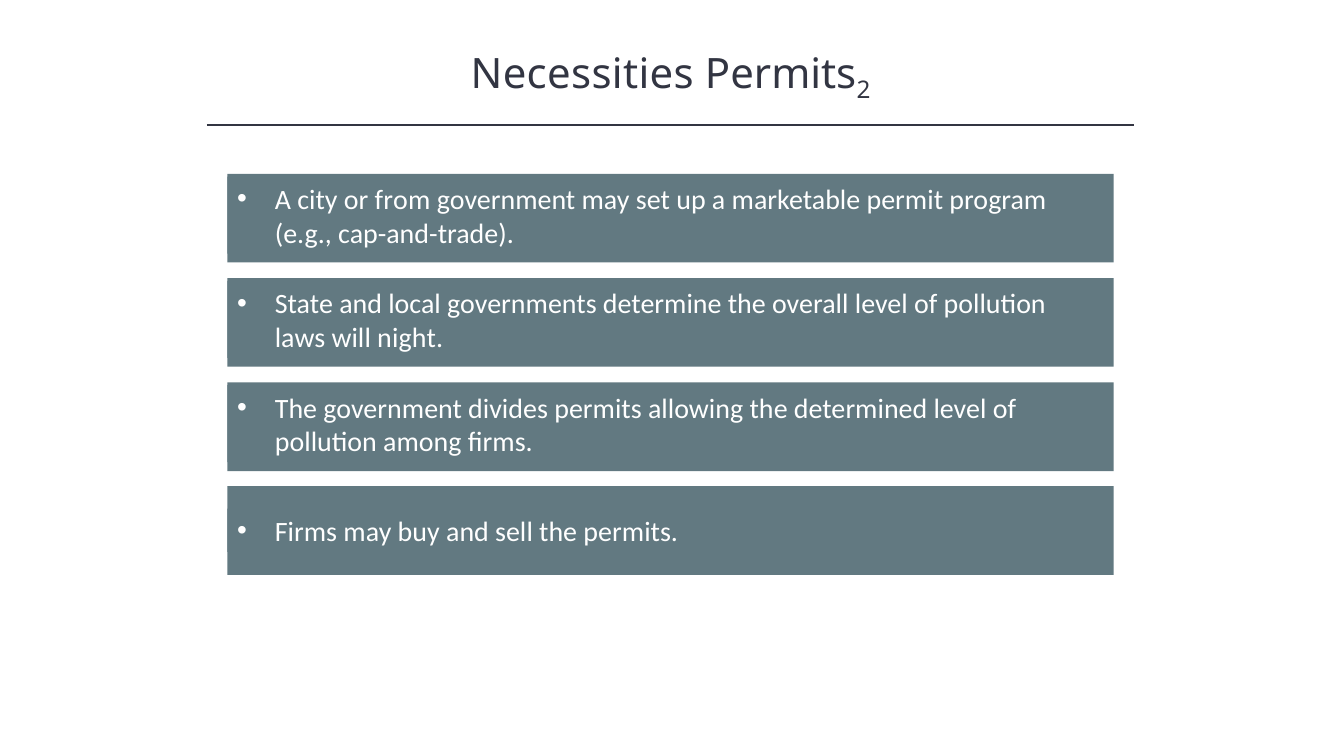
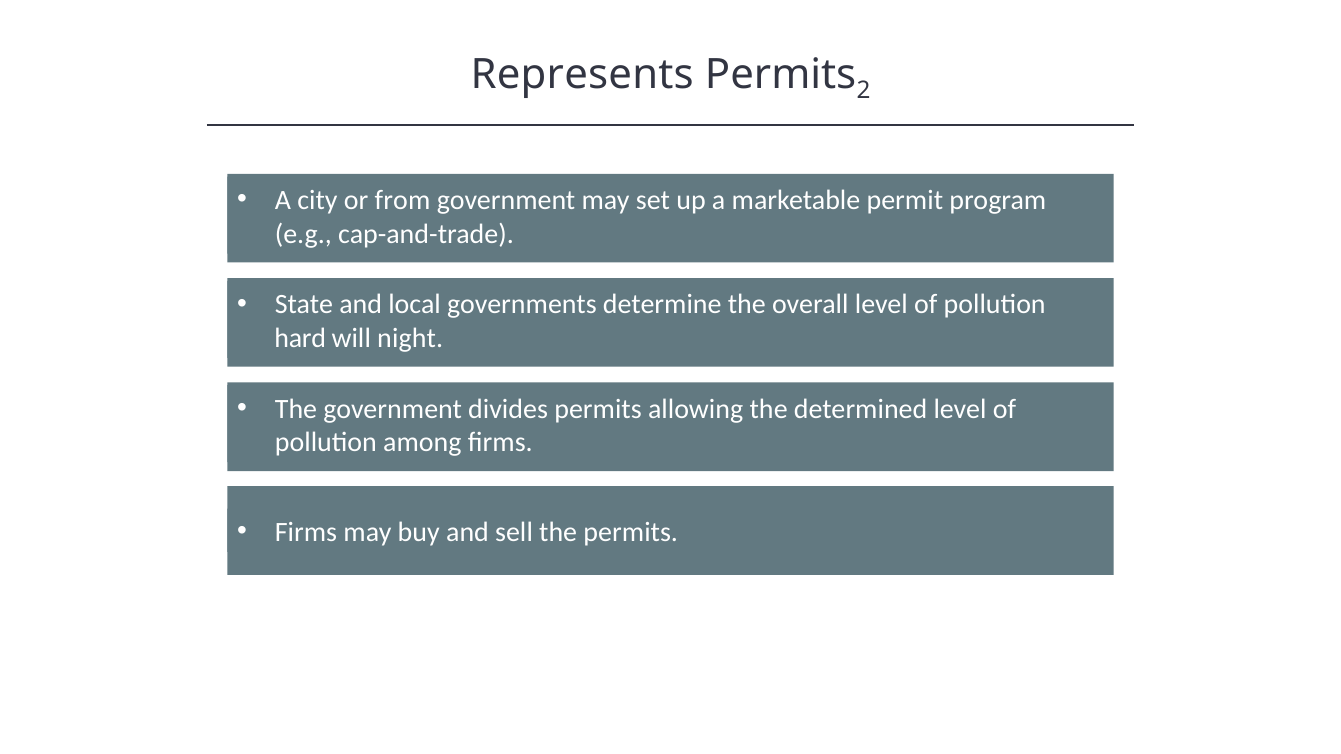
Necessities: Necessities -> Represents
laws: laws -> hard
